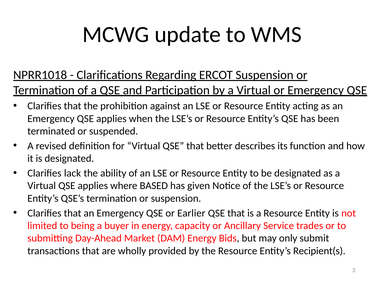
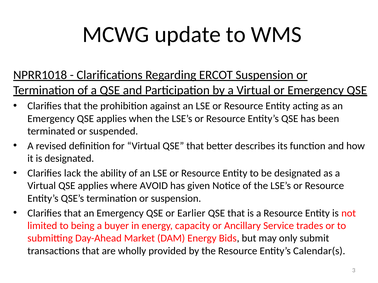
BASED: BASED -> AVOID
Recipient(s: Recipient(s -> Calendar(s
